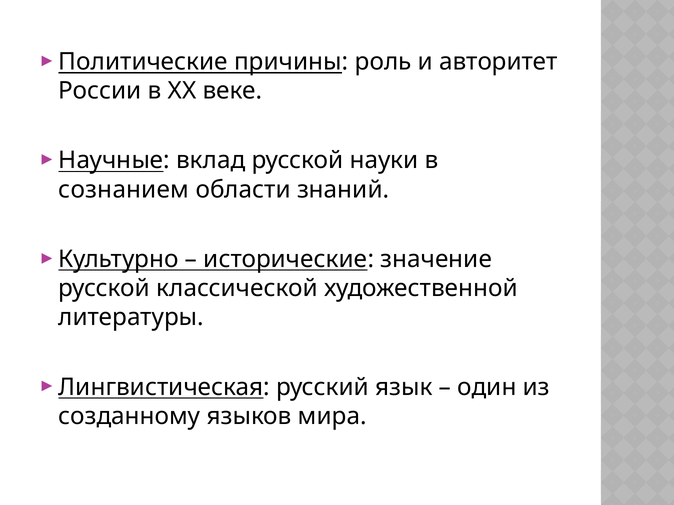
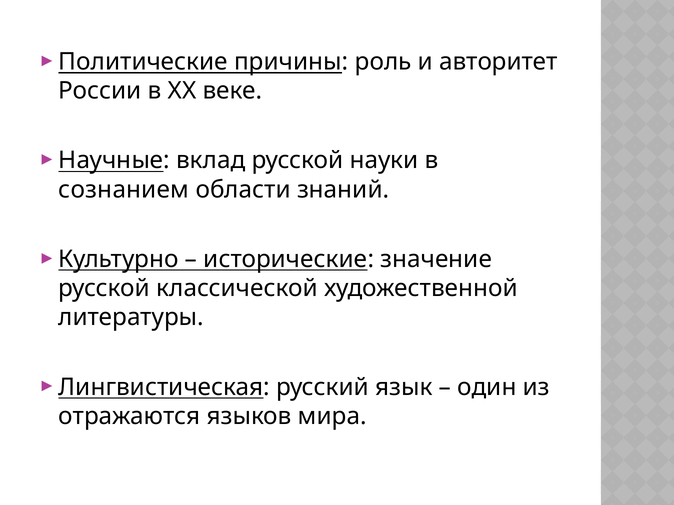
созданному: созданному -> отражаются
